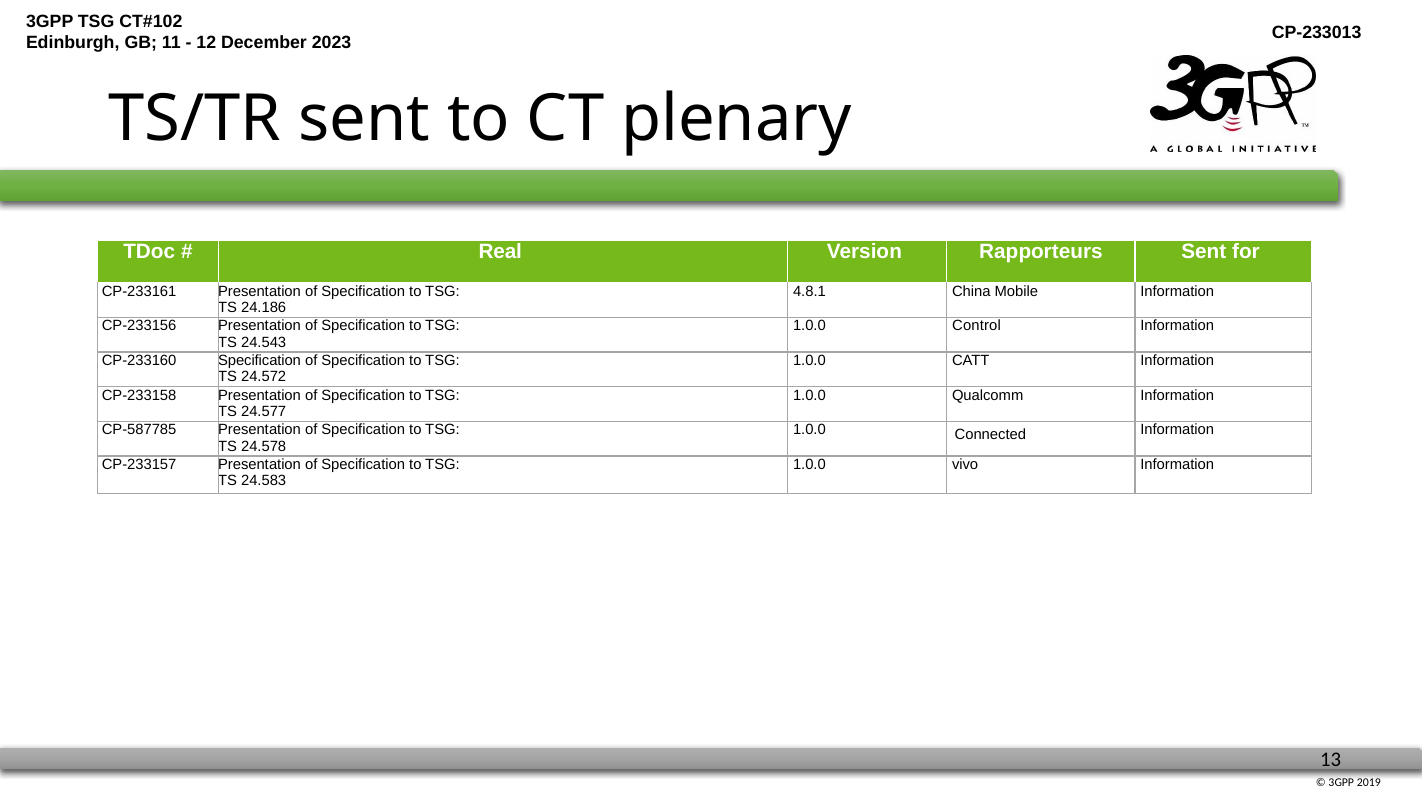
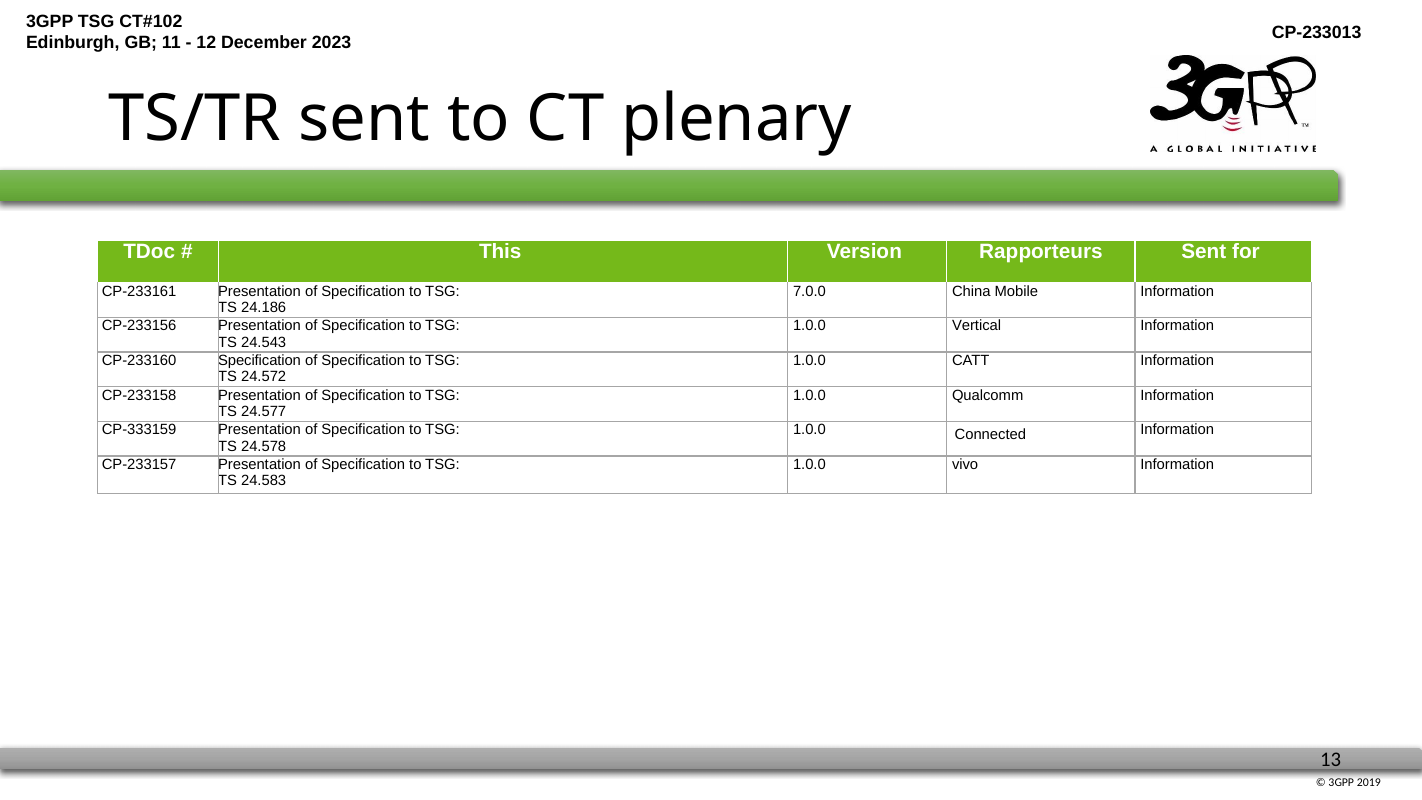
Real: Real -> This
4.8.1: 4.8.1 -> 7.0.0
Control: Control -> Vertical
CP-587785: CP-587785 -> CP-333159
